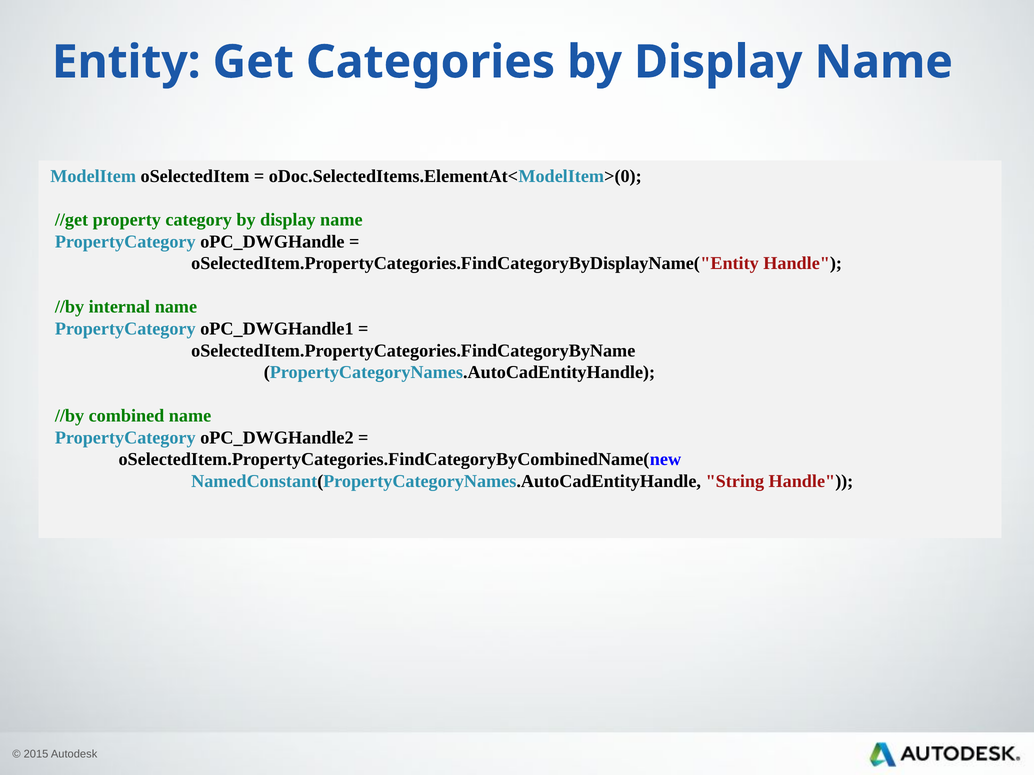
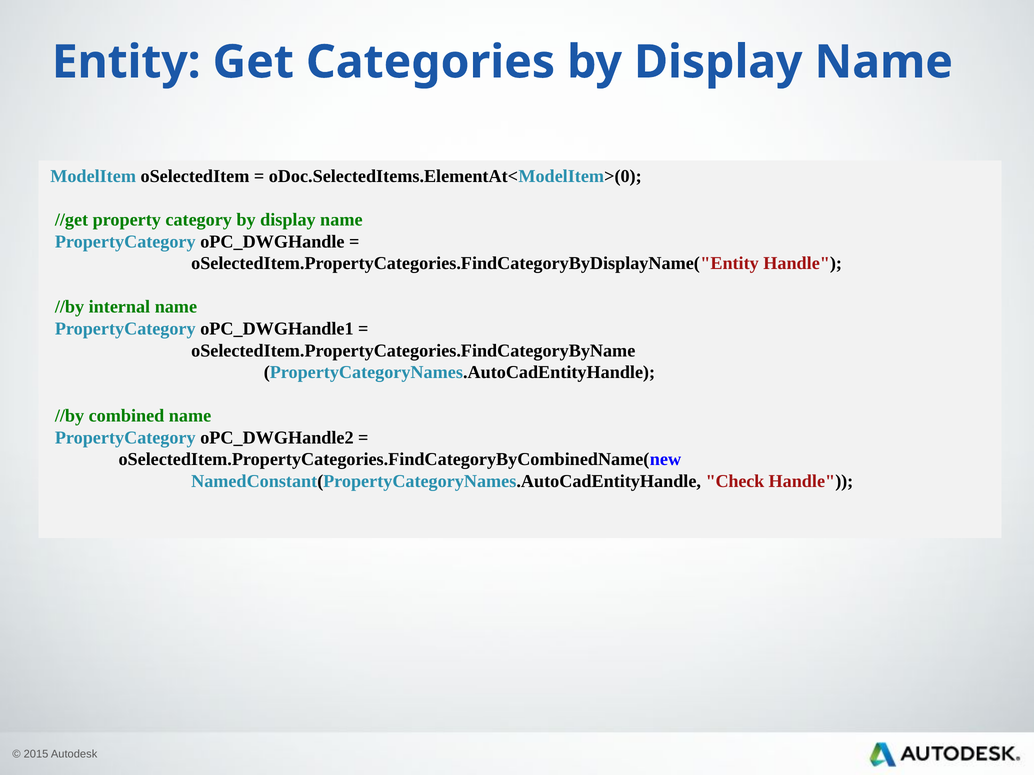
String: String -> Check
